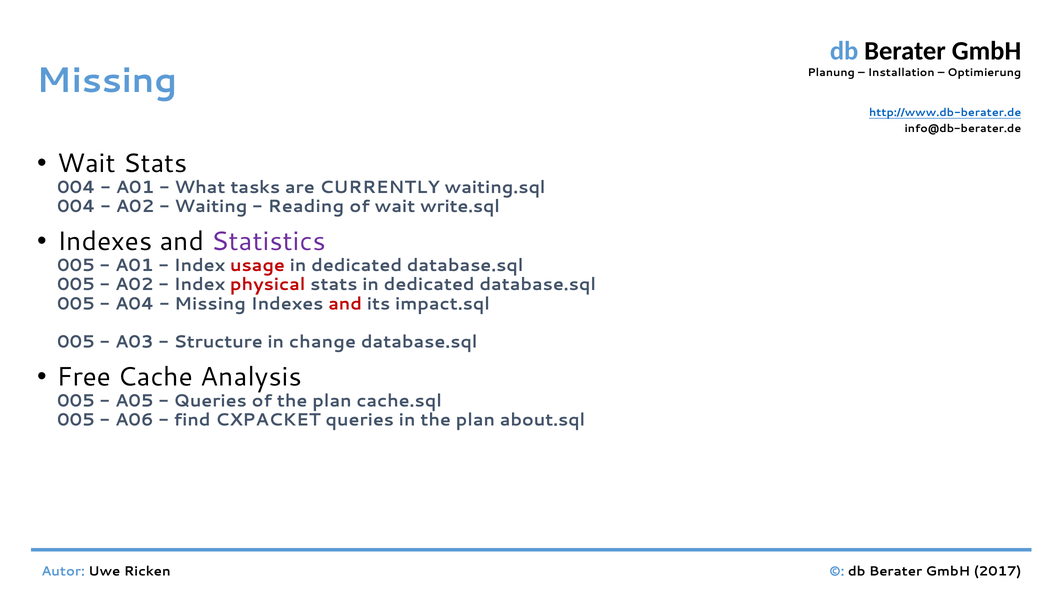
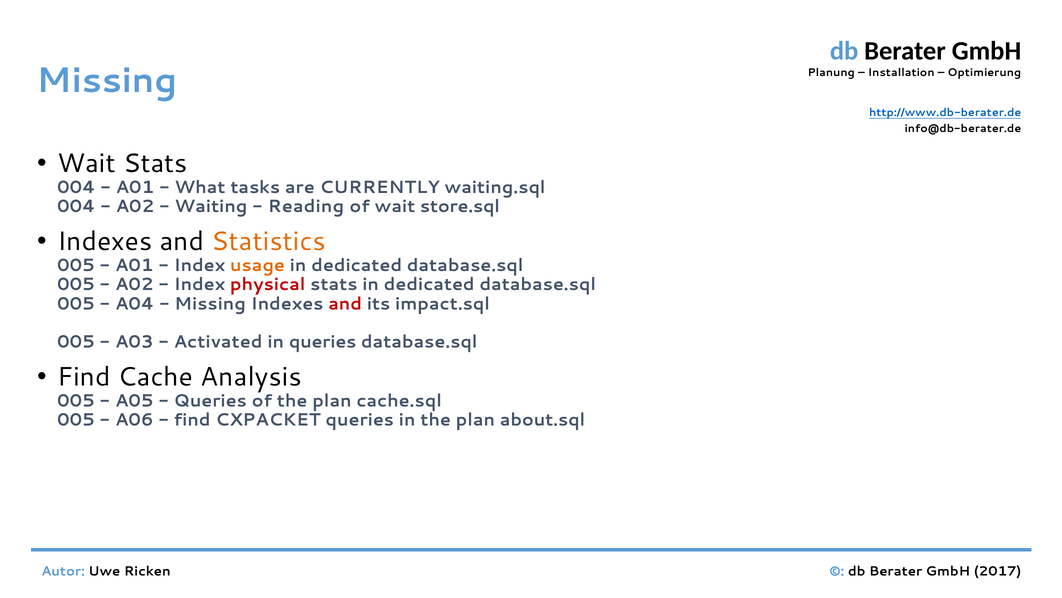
write.sql: write.sql -> store.sql
Statistics colour: purple -> orange
usage colour: red -> orange
Structure: Structure -> Activated
in change: change -> queries
Free at (84, 376): Free -> Find
